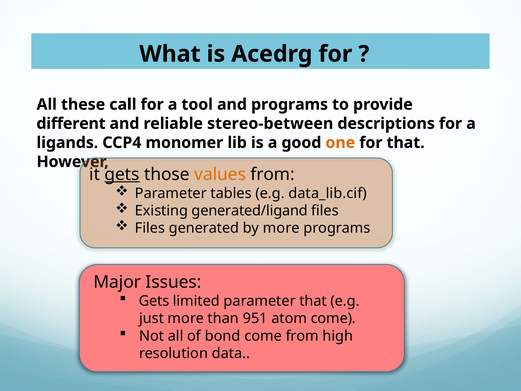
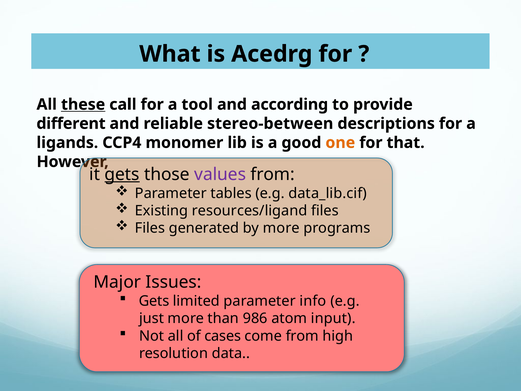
these underline: none -> present
and programs: programs -> according
values colour: orange -> purple
generated/ligand: generated/ligand -> resources/ligand
parameter that: that -> info
951: 951 -> 986
atom come: come -> input
bond: bond -> cases
